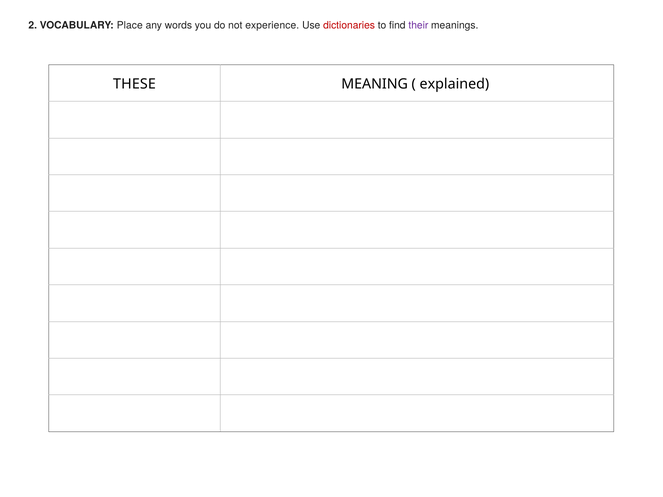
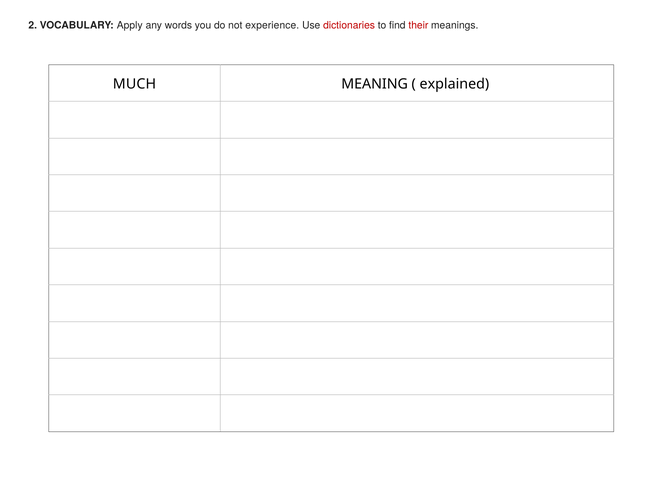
Place: Place -> Apply
their colour: purple -> red
THESE: THESE -> MUCH
